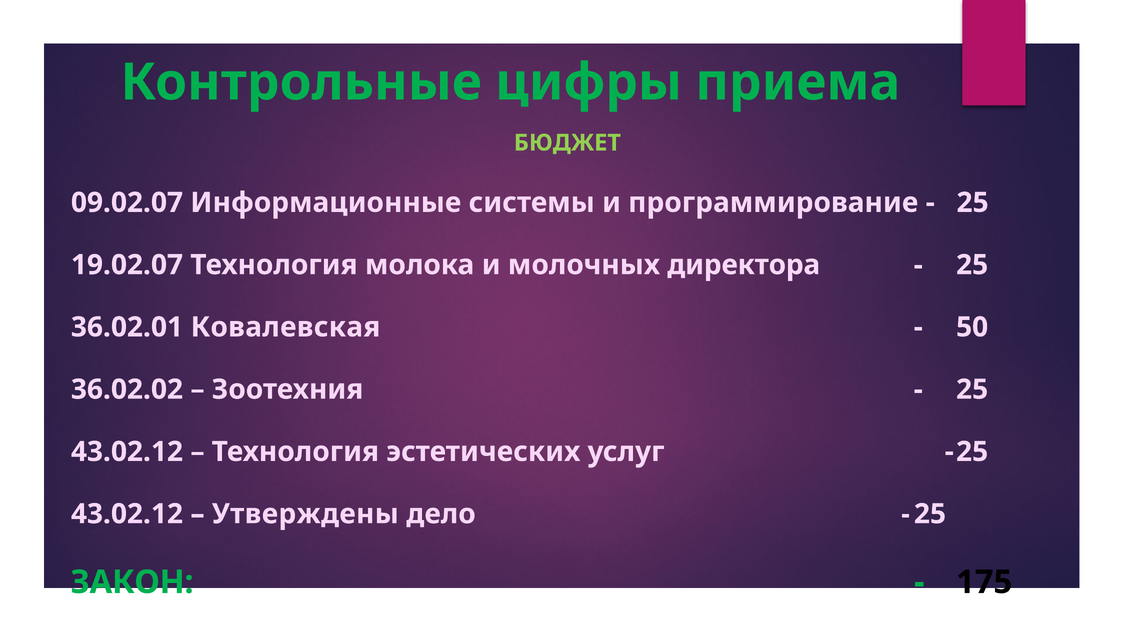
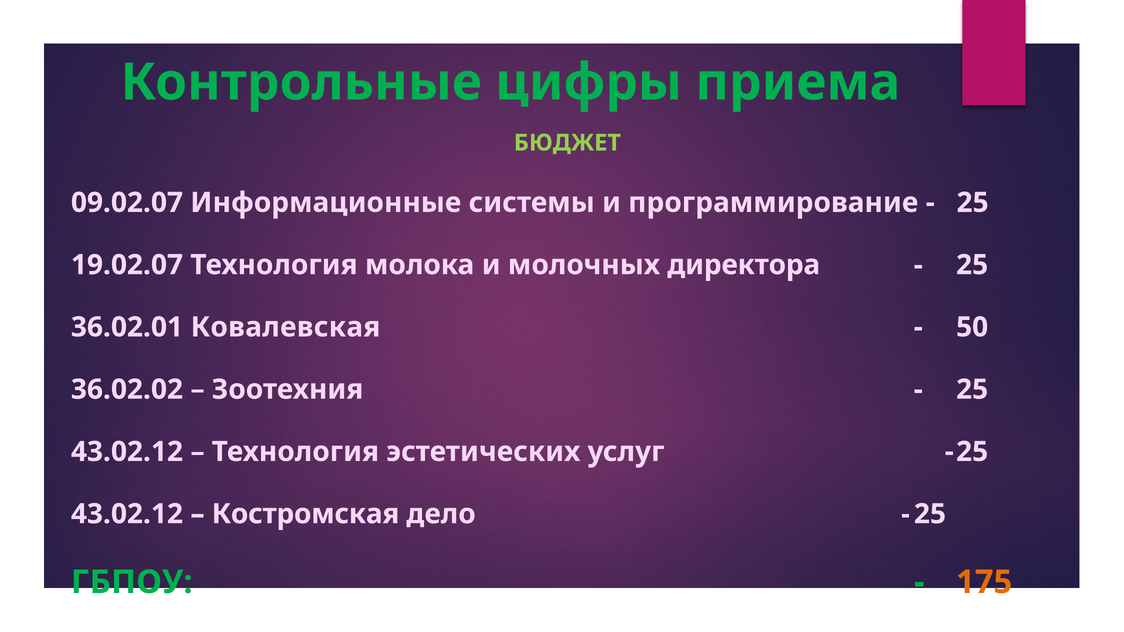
Утверждены: Утверждены -> Костромская
ЗАКОН: ЗАКОН -> ГБПОУ
175 colour: black -> orange
